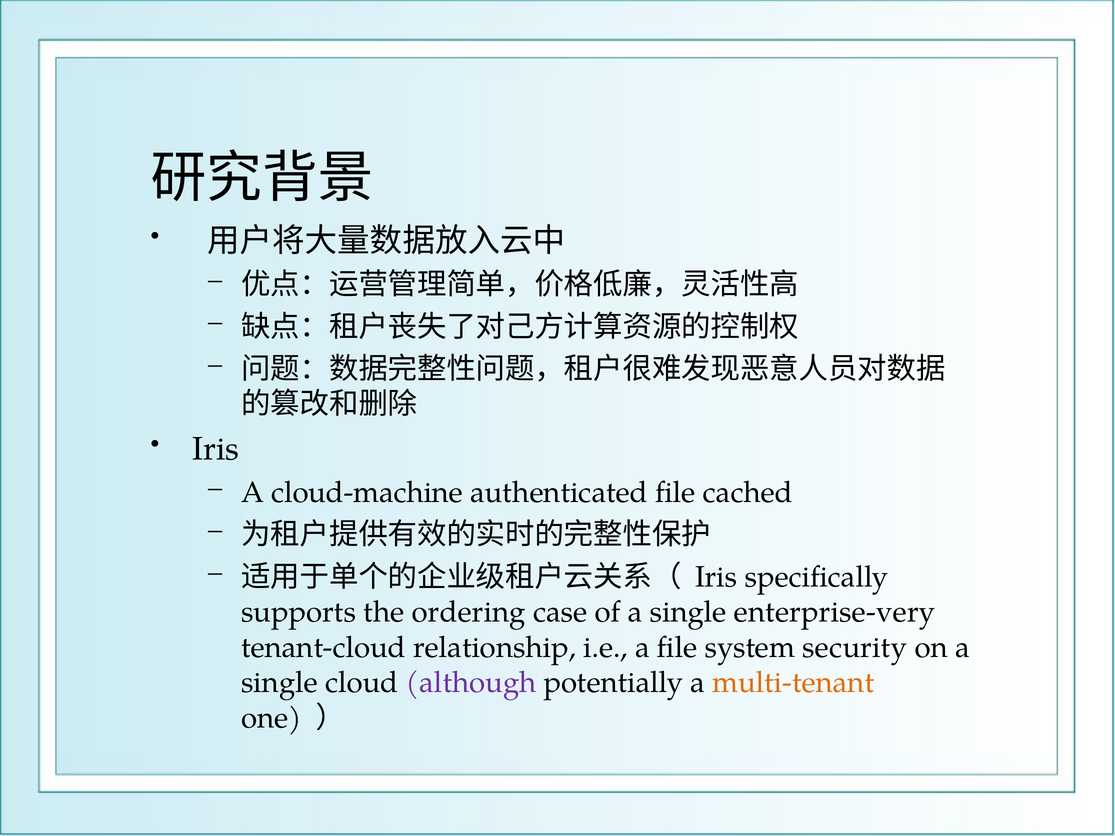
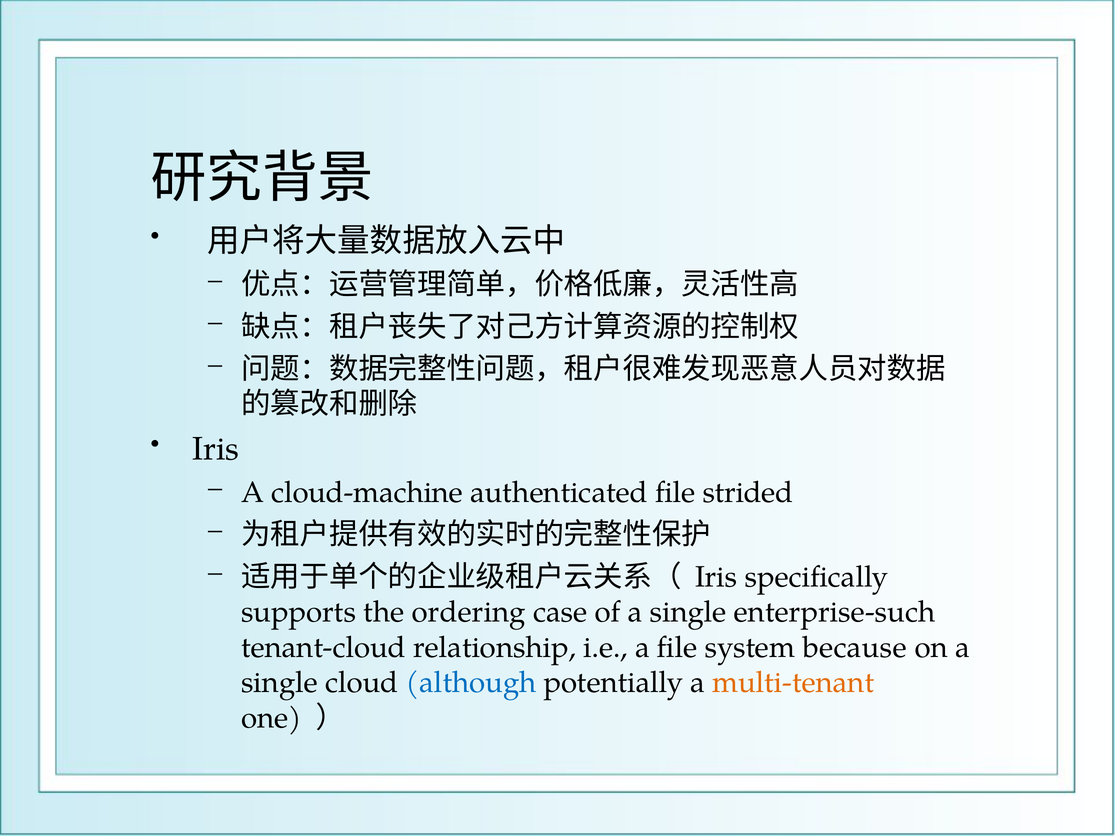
cached: cached -> strided
enterprise-very: enterprise-very -> enterprise-such
security: security -> because
although colour: purple -> blue
